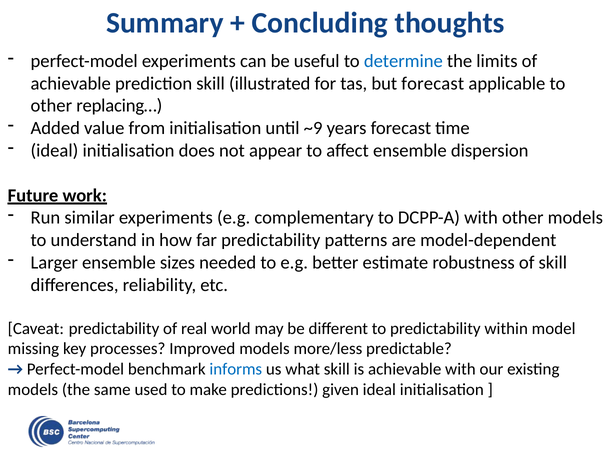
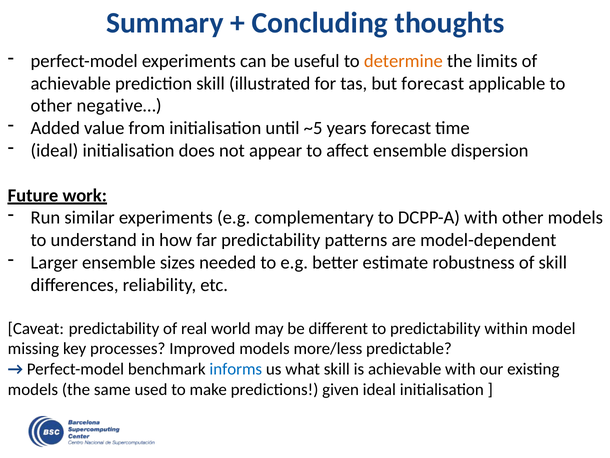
determine colour: blue -> orange
replacing…: replacing… -> negative…
~9: ~9 -> ~5
